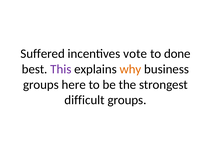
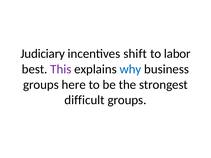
Suffered: Suffered -> Judiciary
vote: vote -> shift
done: done -> labor
why colour: orange -> blue
